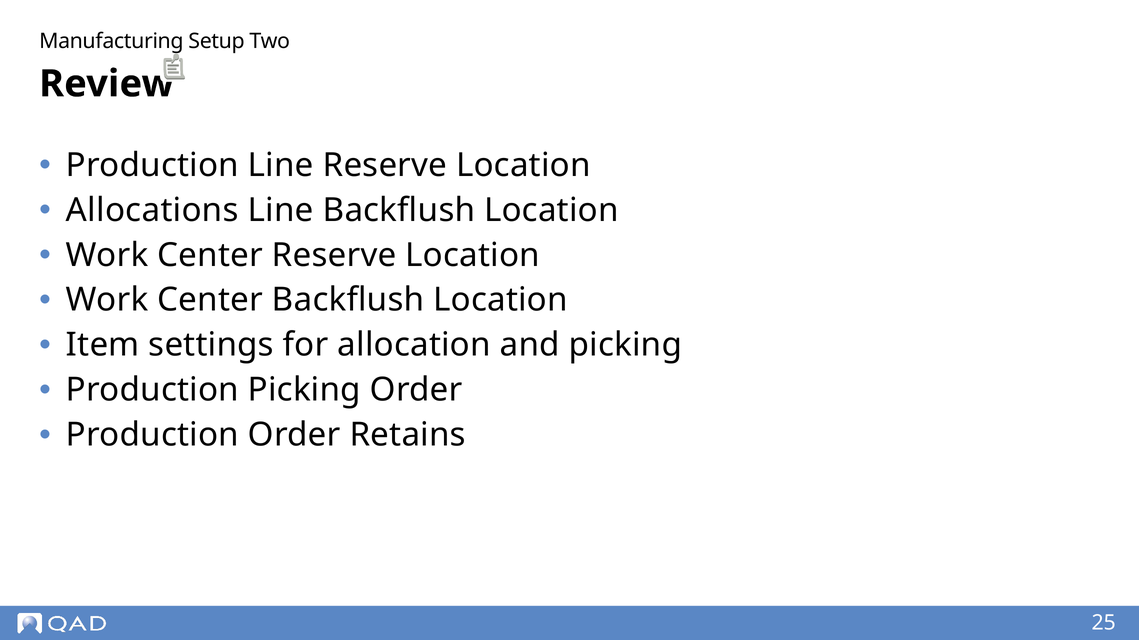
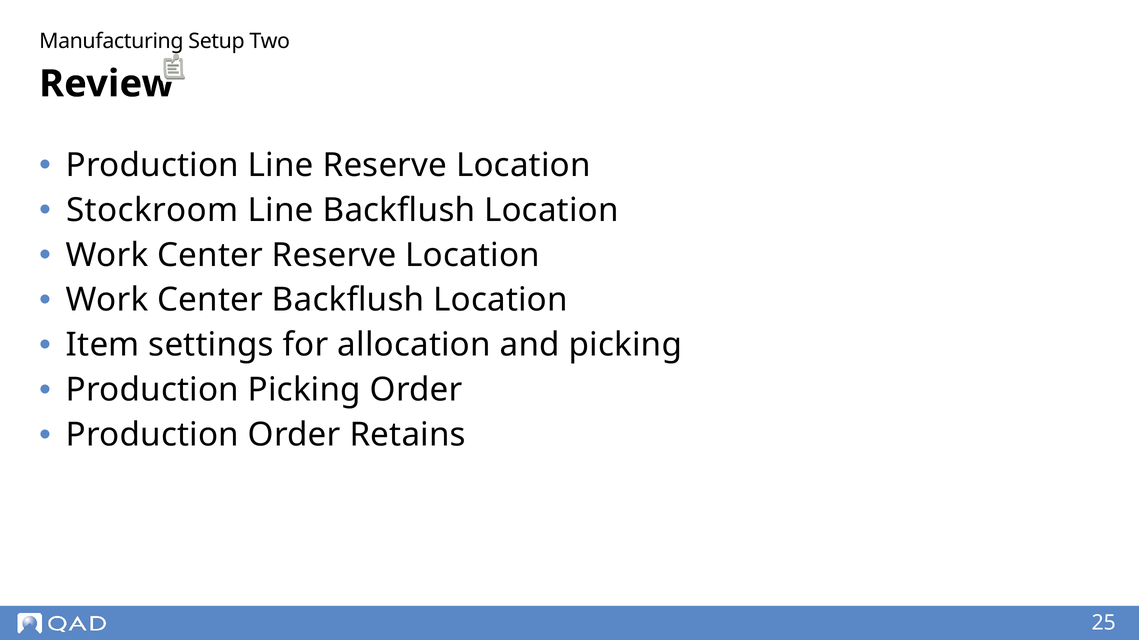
Allocations: Allocations -> Stockroom
